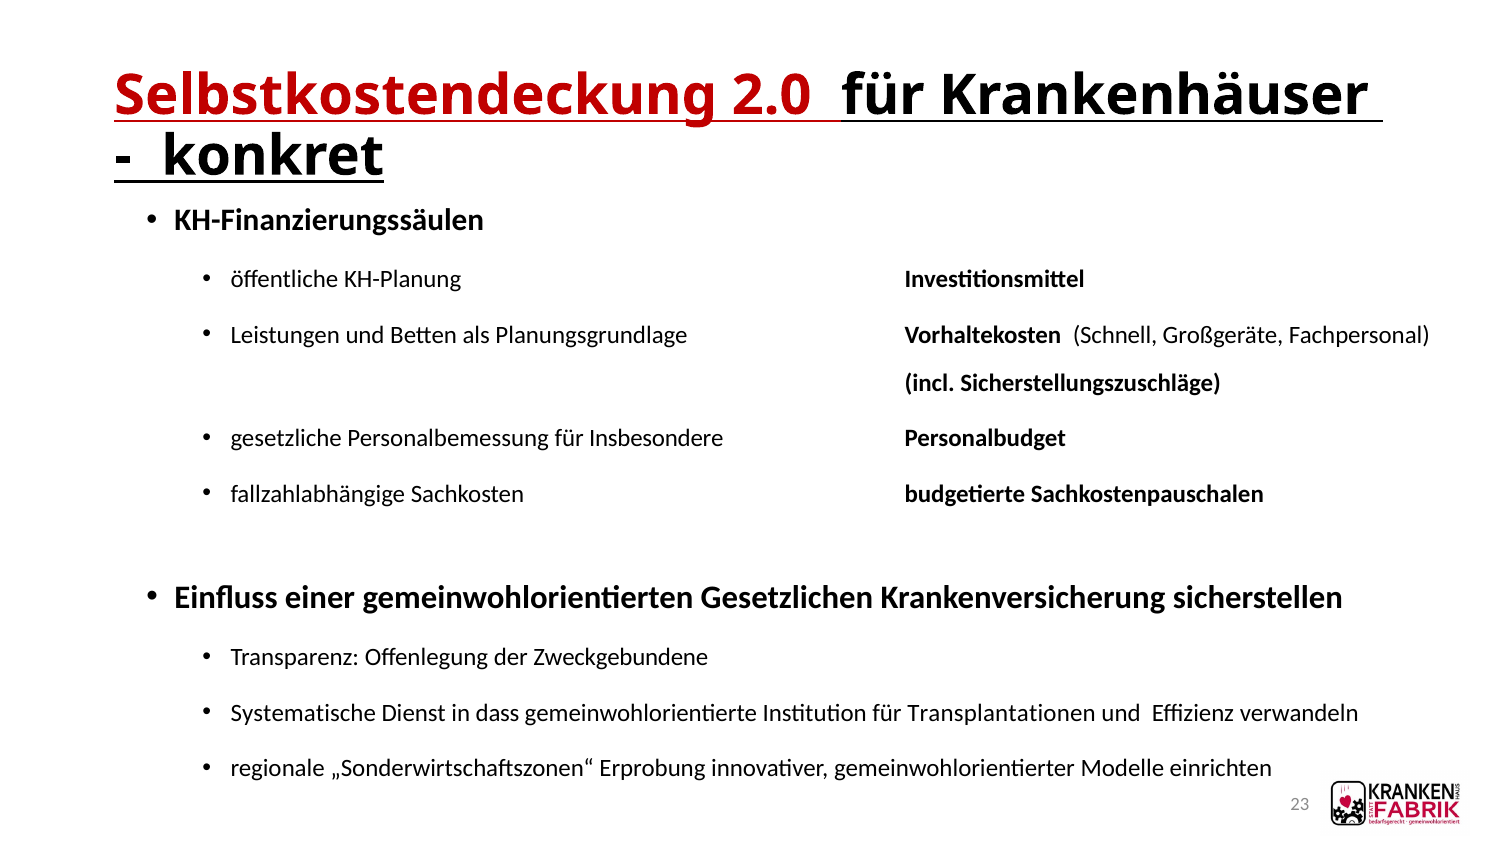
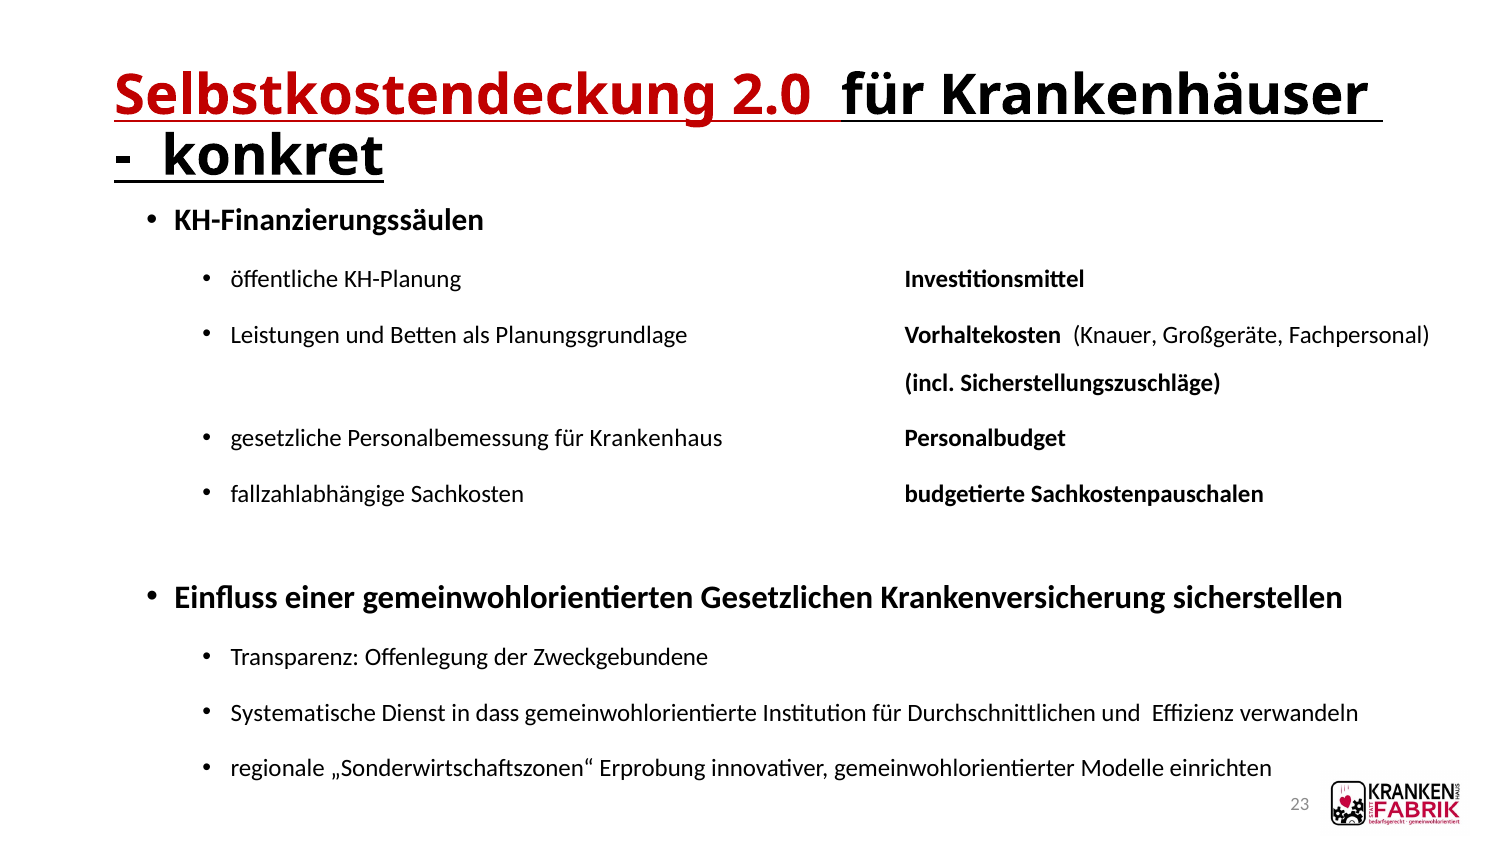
Schnell: Schnell -> Knauer
Insbesondere: Insbesondere -> Krankenhaus
Transplantationen: Transplantationen -> Durchschnittlichen
